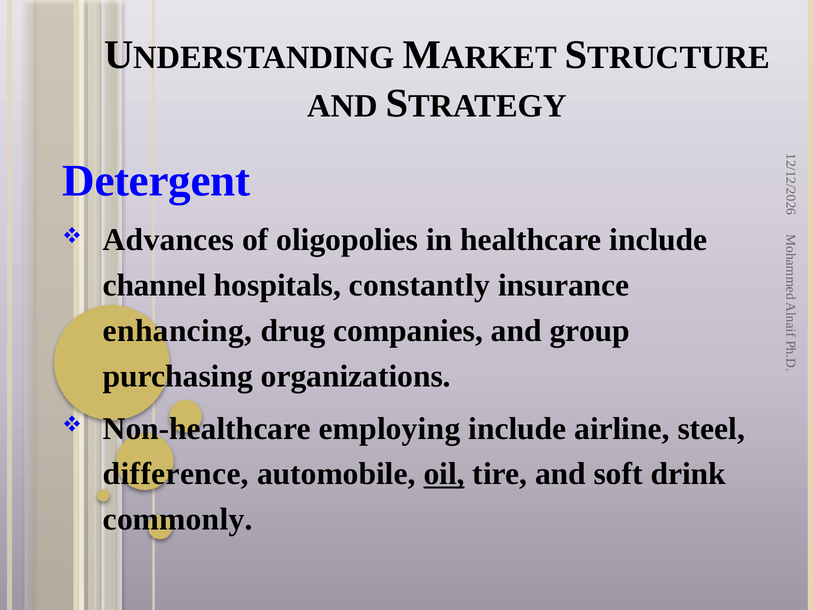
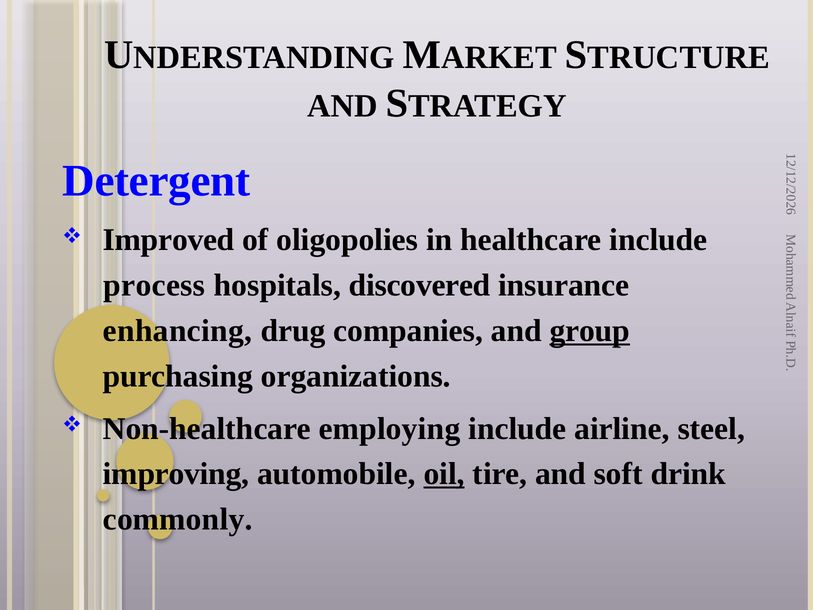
Advances: Advances -> Improved
channel: channel -> process
constantly: constantly -> discovered
group underline: none -> present
difference: difference -> improving
